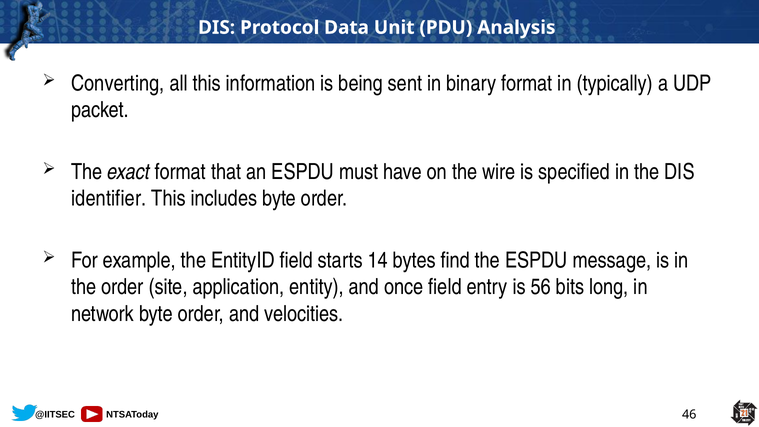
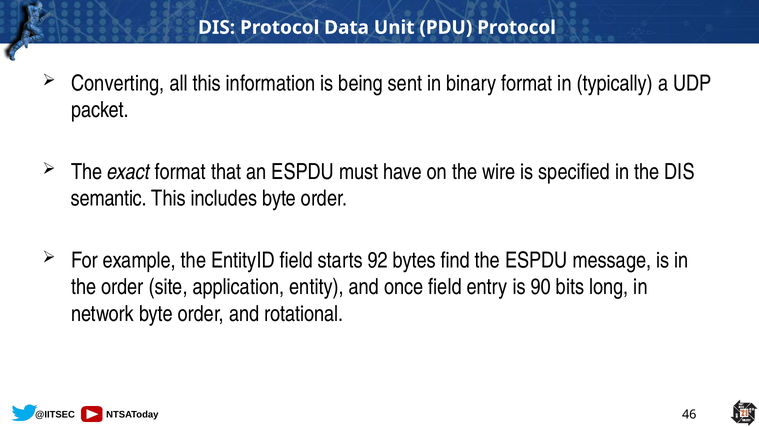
PDU Analysis: Analysis -> Protocol
identifier: identifier -> semantic
14: 14 -> 92
56: 56 -> 90
velocities: velocities -> rotational
